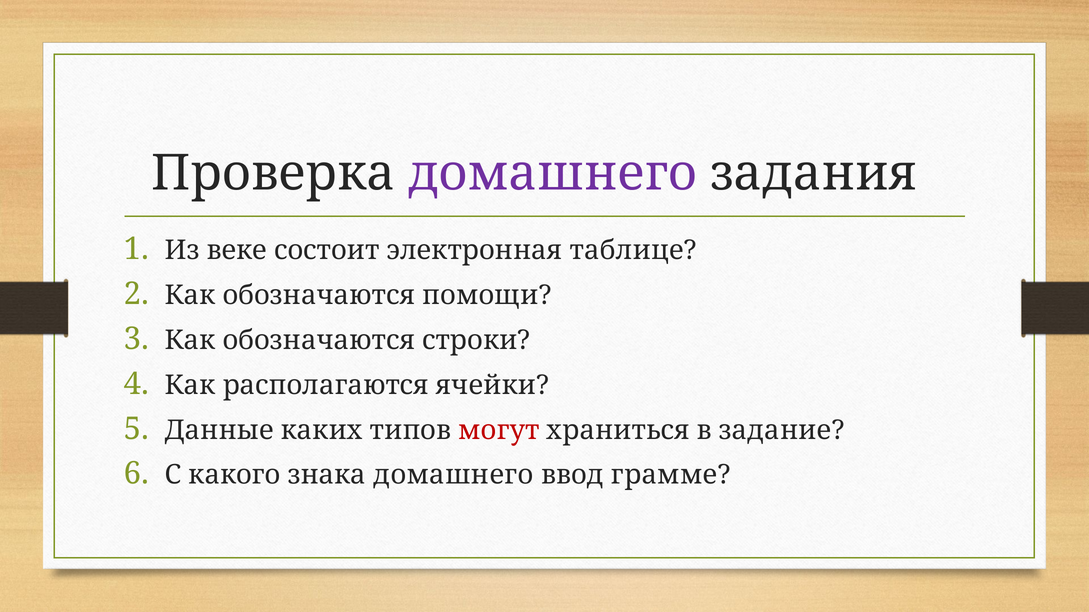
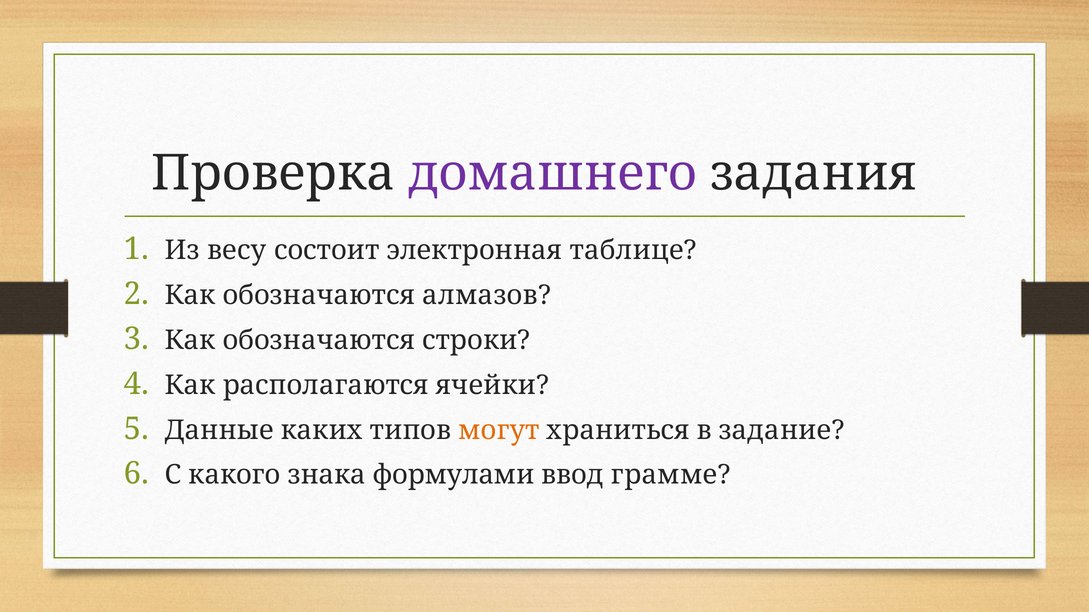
веке: веке -> весу
помощи: помощи -> алмазов
могут colour: red -> orange
знака домашнего: домашнего -> формулами
